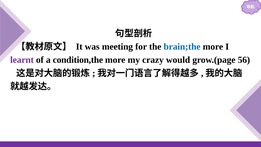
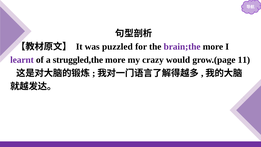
meeting: meeting -> puzzled
brain;the colour: blue -> purple
condition,the: condition,the -> struggled,the
56: 56 -> 11
